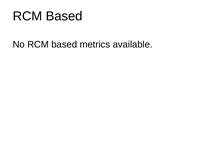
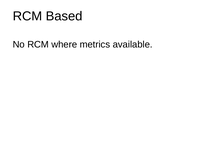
No RCM based: based -> where
